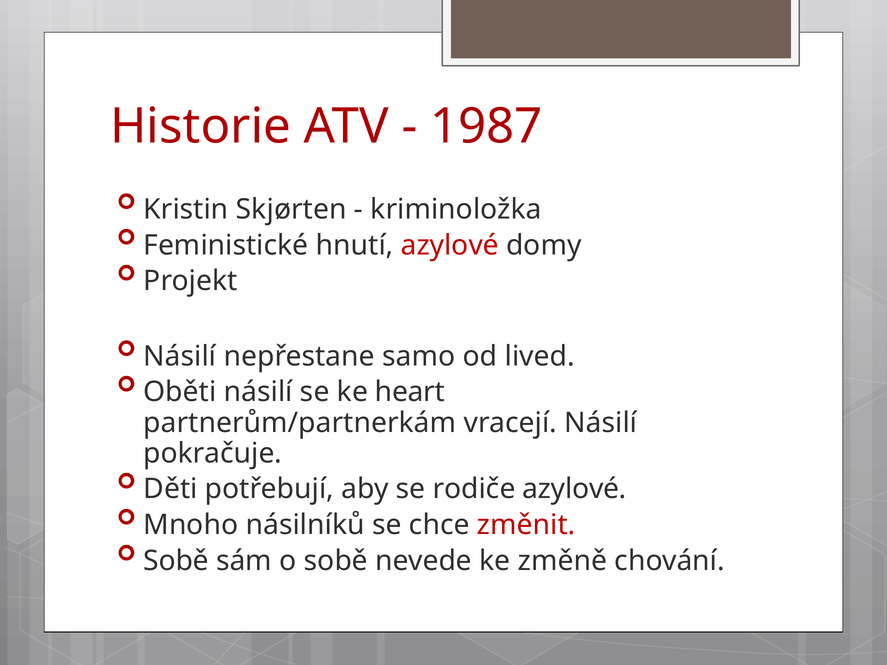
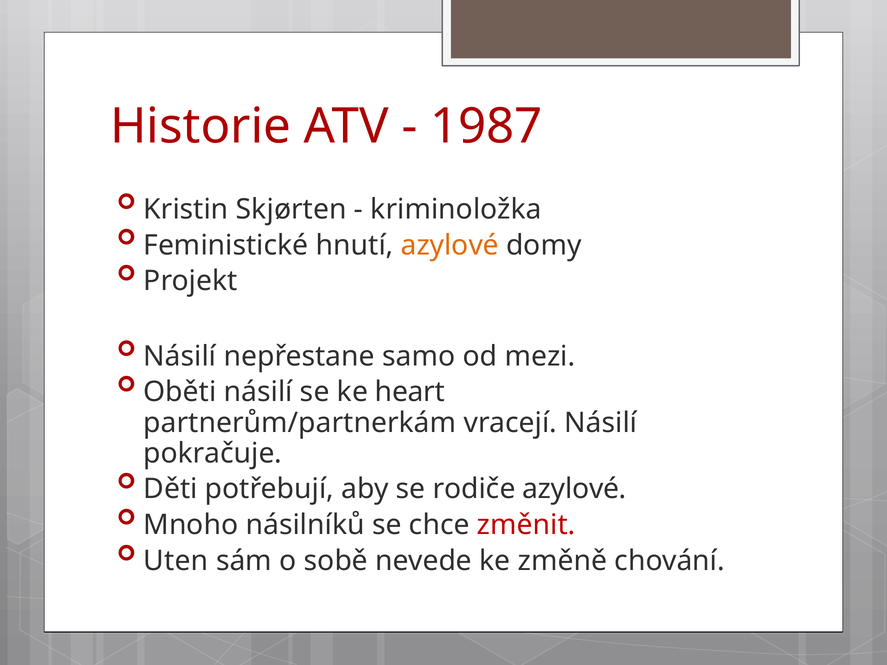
azylové at (450, 245) colour: red -> orange
lived: lived -> mezi
Sobě at (176, 561): Sobě -> Uten
